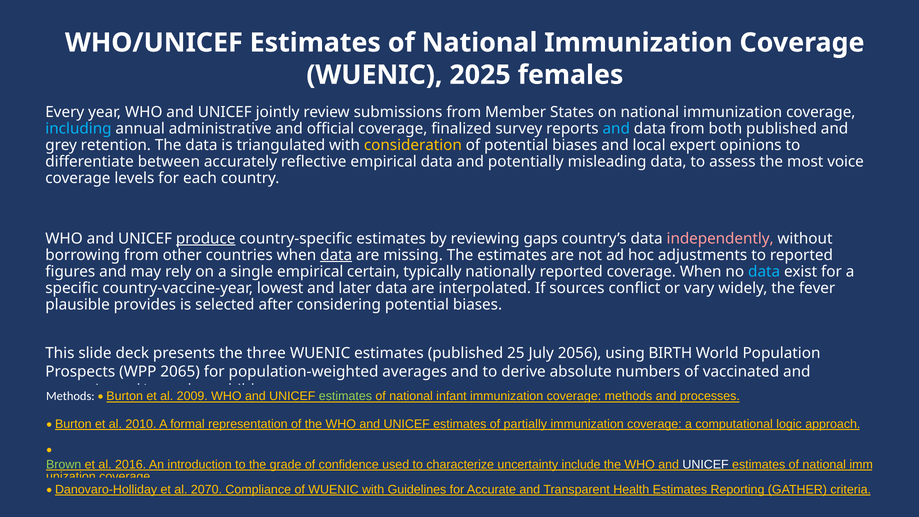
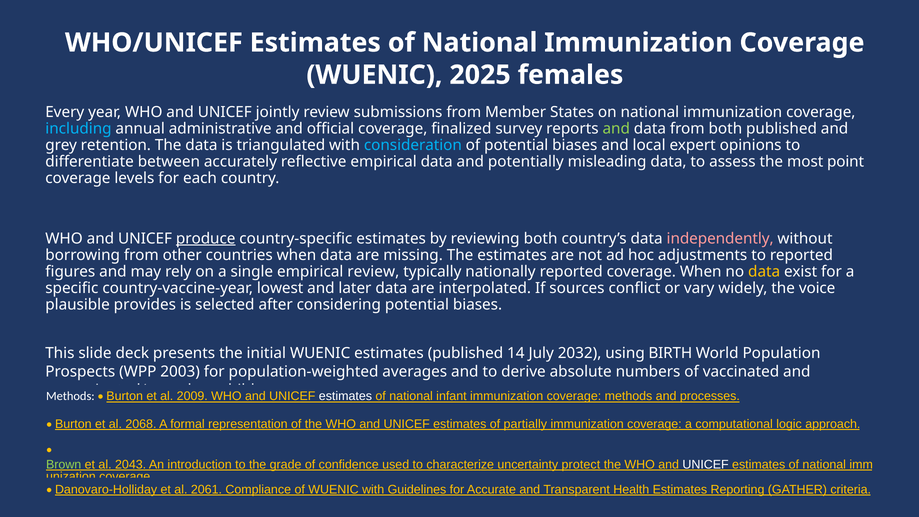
and at (616, 129) colour: light blue -> light green
consideration colour: yellow -> light blue
voice: voice -> point
reviewing gaps: gaps -> both
data at (336, 255) underline: present -> none
empirical certain: certain -> review
data at (764, 272) colour: light blue -> yellow
fever: fever -> voice
three: three -> initial
25: 25 -> 14
2056: 2056 -> 2032
2065: 2065 -> 2003
estimates at (345, 396) colour: light green -> white
2010: 2010 -> 2068
2016: 2016 -> 2043
include: include -> protect
2070: 2070 -> 2061
